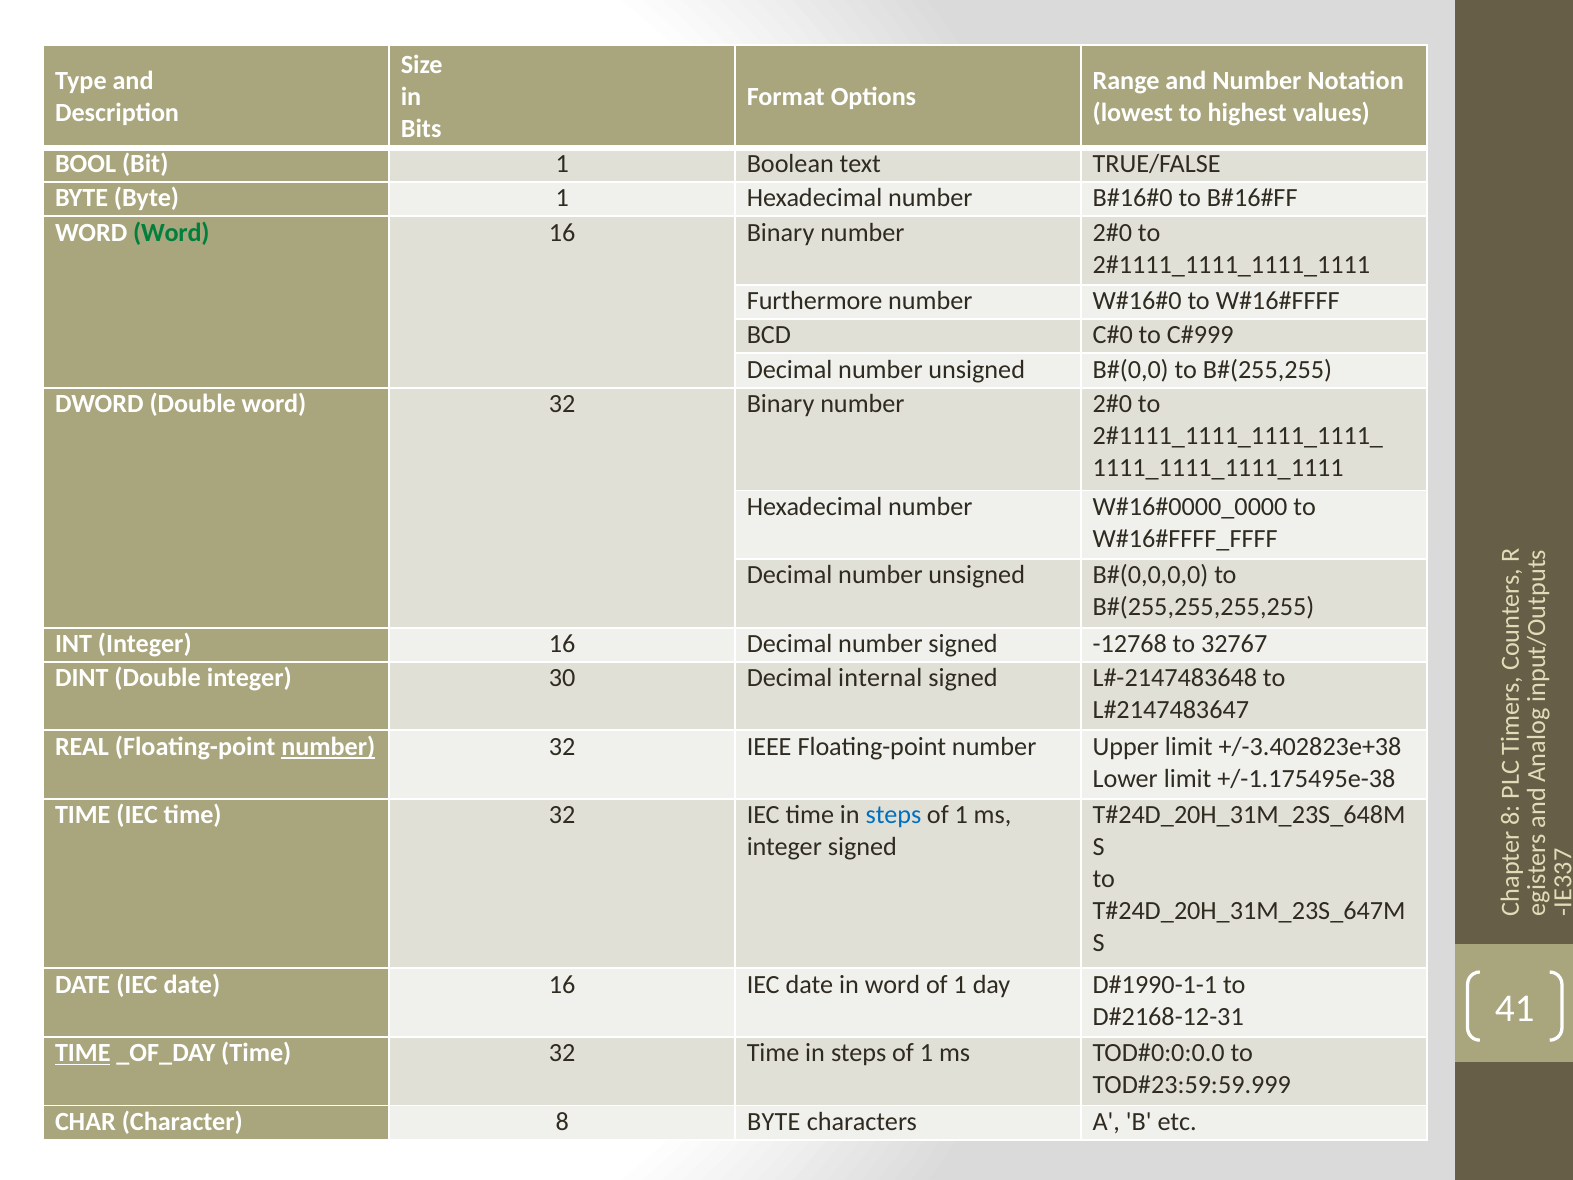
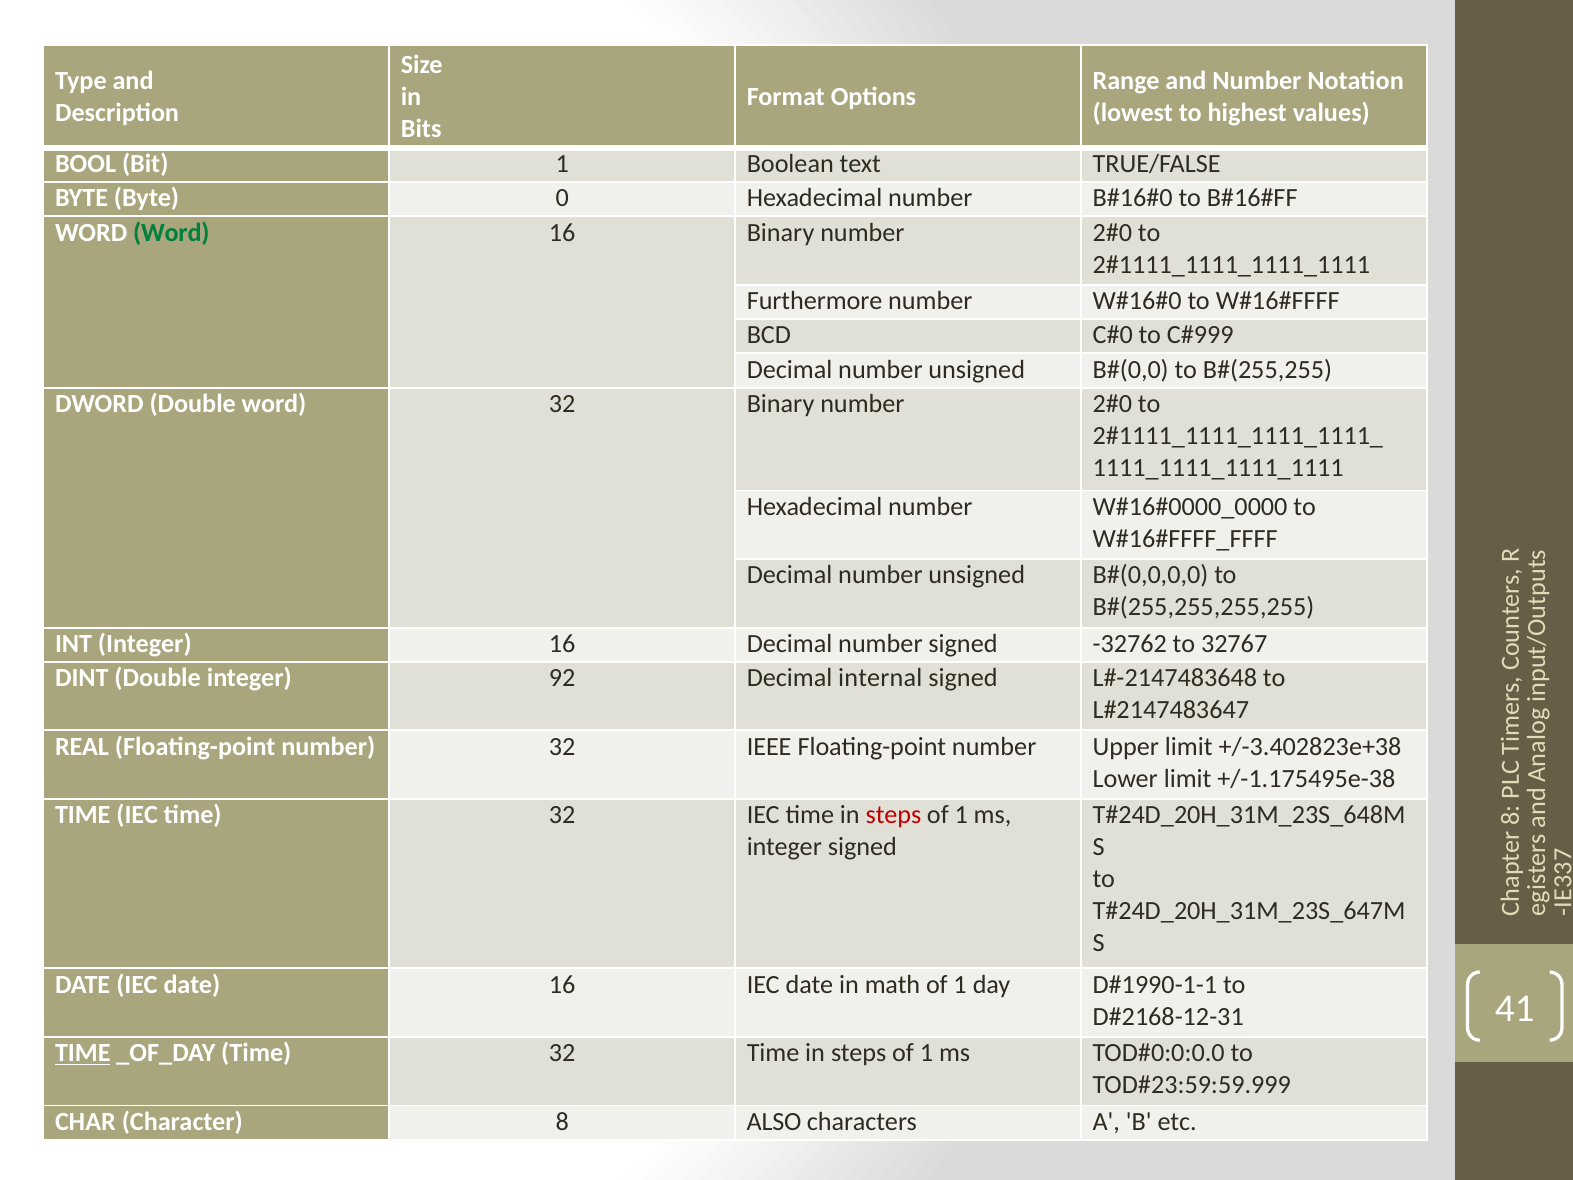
Byte 1: 1 -> 0
-12768: -12768 -> -32762
30: 30 -> 92
number at (328, 747) underline: present -> none
steps at (893, 815) colour: blue -> red
in word: word -> math
8 BYTE: BYTE -> ALSO
